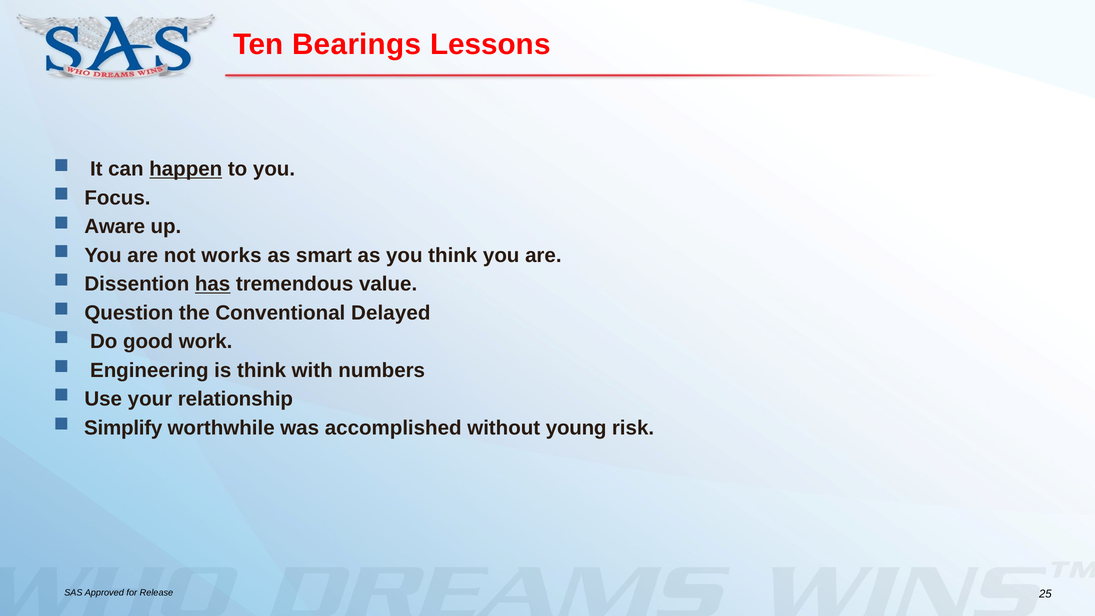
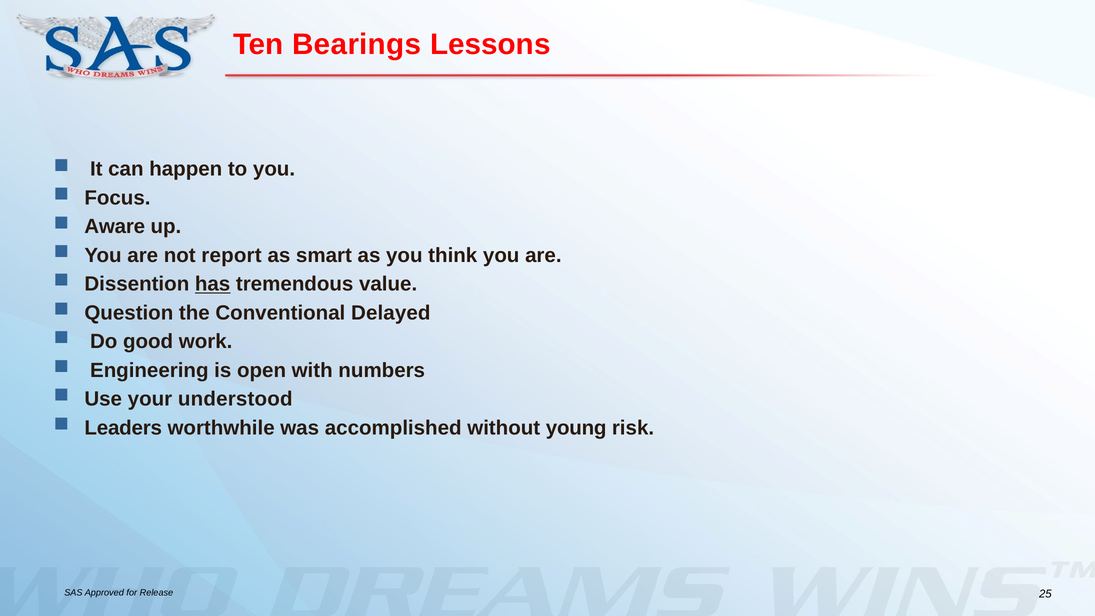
happen underline: present -> none
works: works -> report
is think: think -> open
relationship: relationship -> understood
Simplify: Simplify -> Leaders
